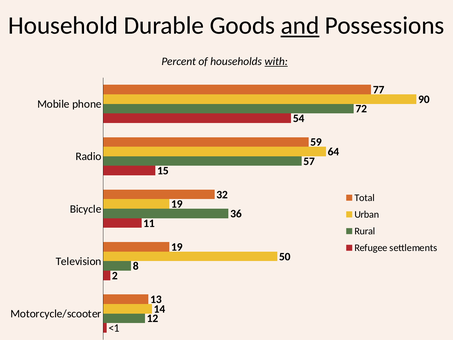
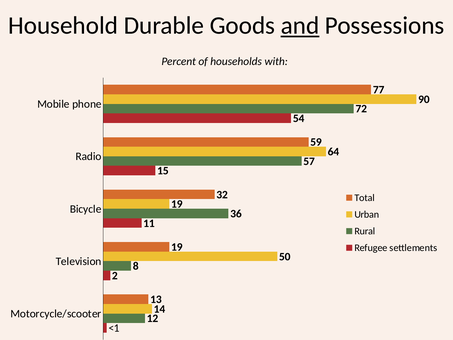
with underline: present -> none
